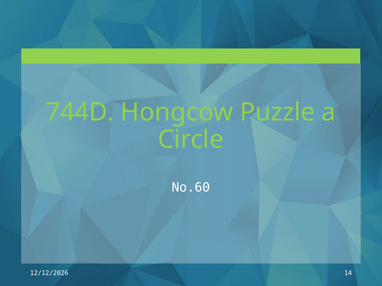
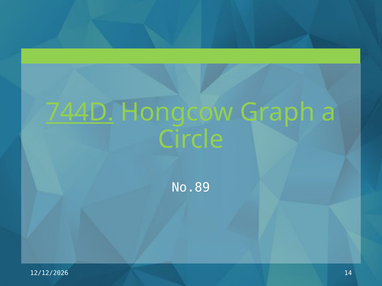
744D underline: none -> present
Puzzle: Puzzle -> Graph
No.60: No.60 -> No.89
